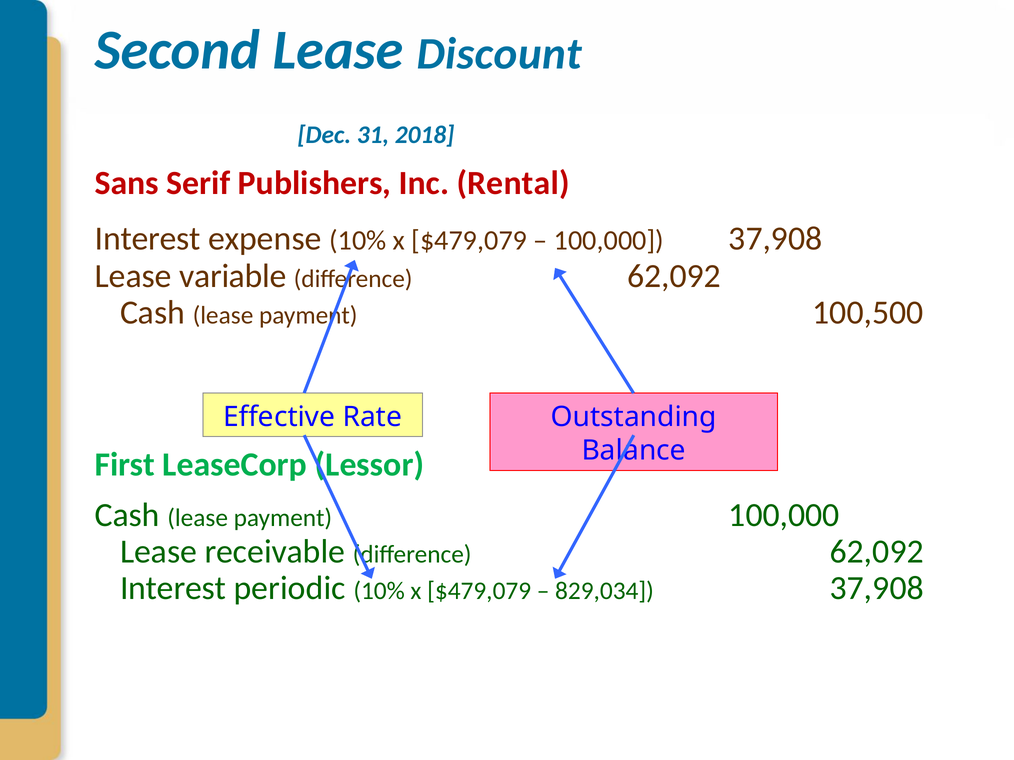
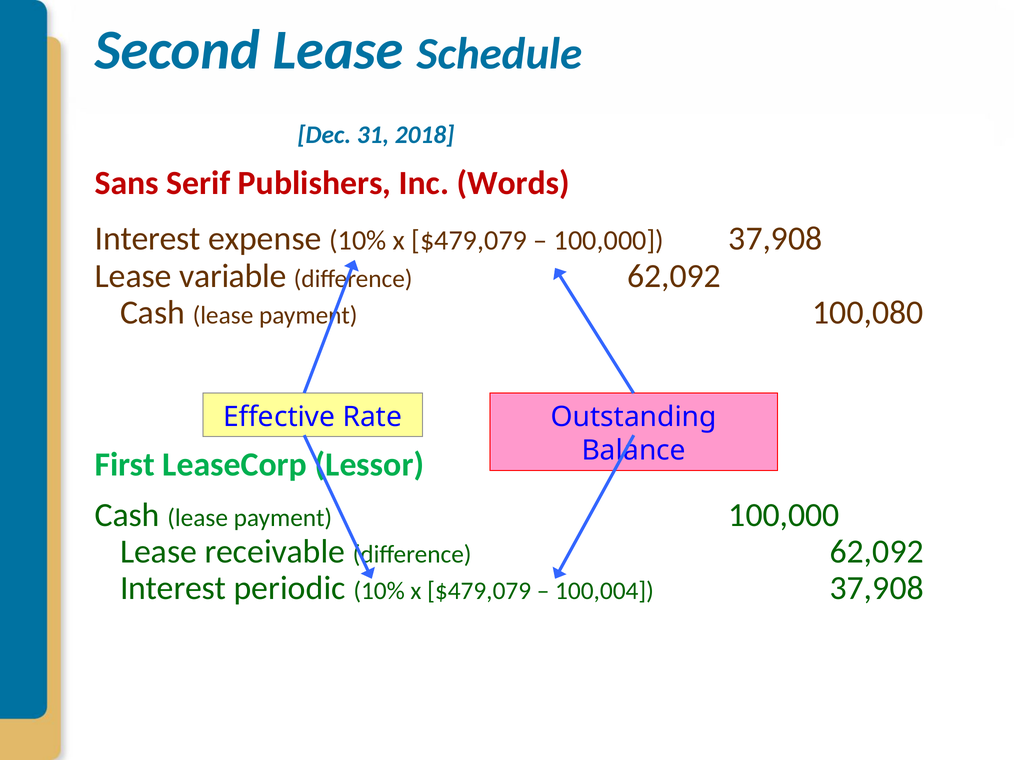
Discount: Discount -> Schedule
Rental: Rental -> Words
100,500: 100,500 -> 100,080
829,034: 829,034 -> 100,004
